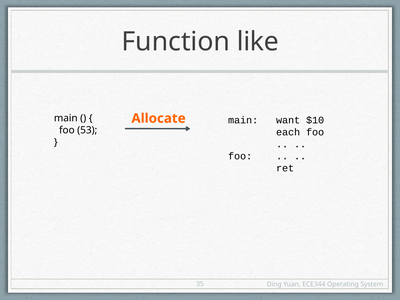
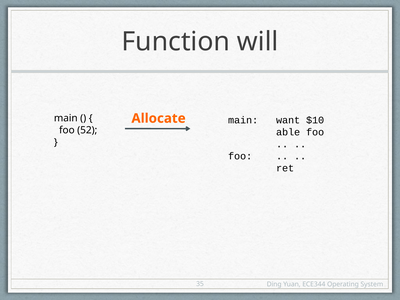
like: like -> will
53: 53 -> 52
each: each -> able
